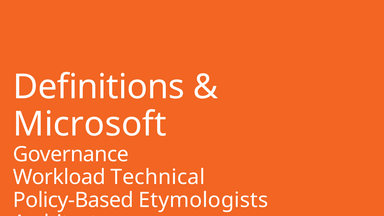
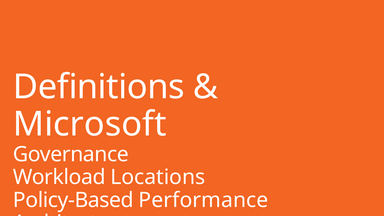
Technical: Technical -> Locations
Etymologists: Etymologists -> Performance
